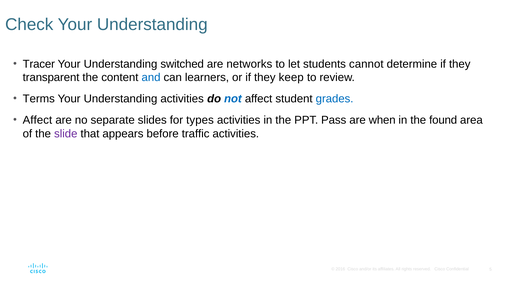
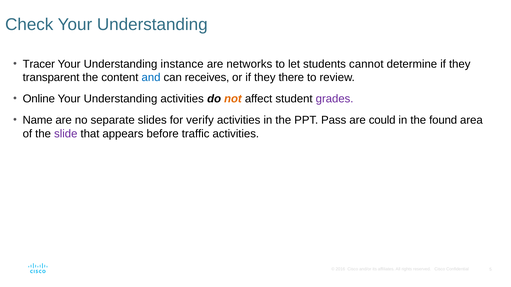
switched: switched -> instance
learners: learners -> receives
keep: keep -> there
Terms: Terms -> Online
not colour: blue -> orange
grades colour: blue -> purple
Affect at (37, 120): Affect -> Name
types: types -> verify
when: when -> could
